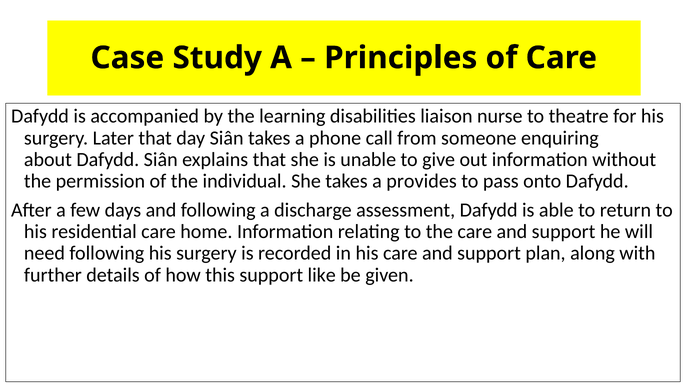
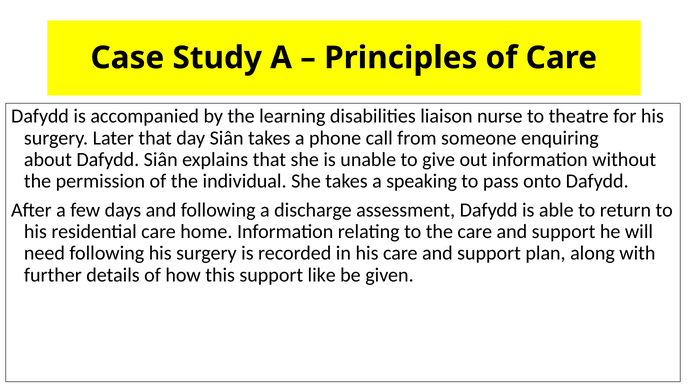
provides: provides -> speaking
